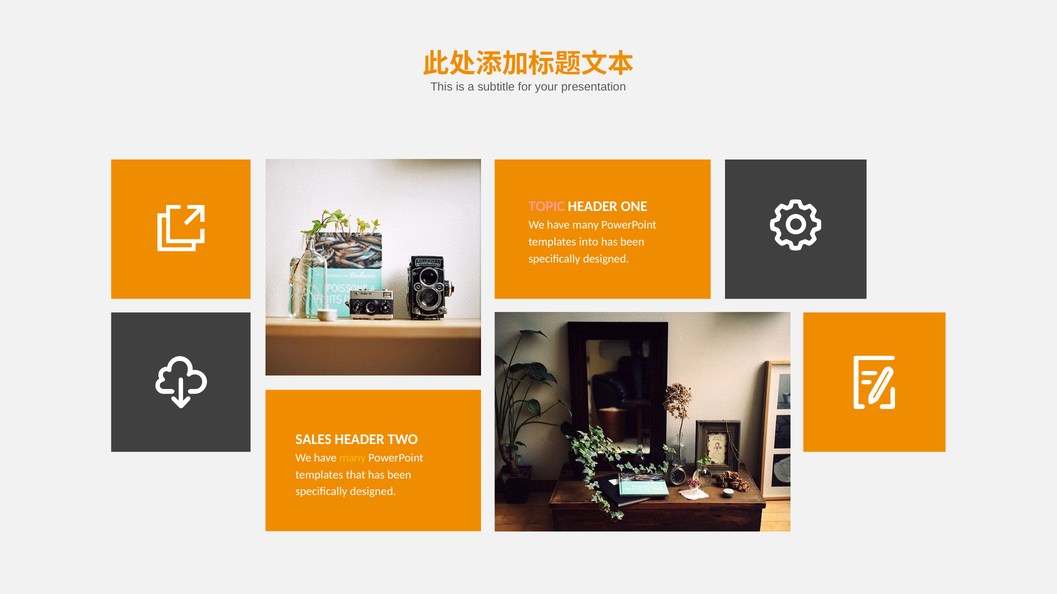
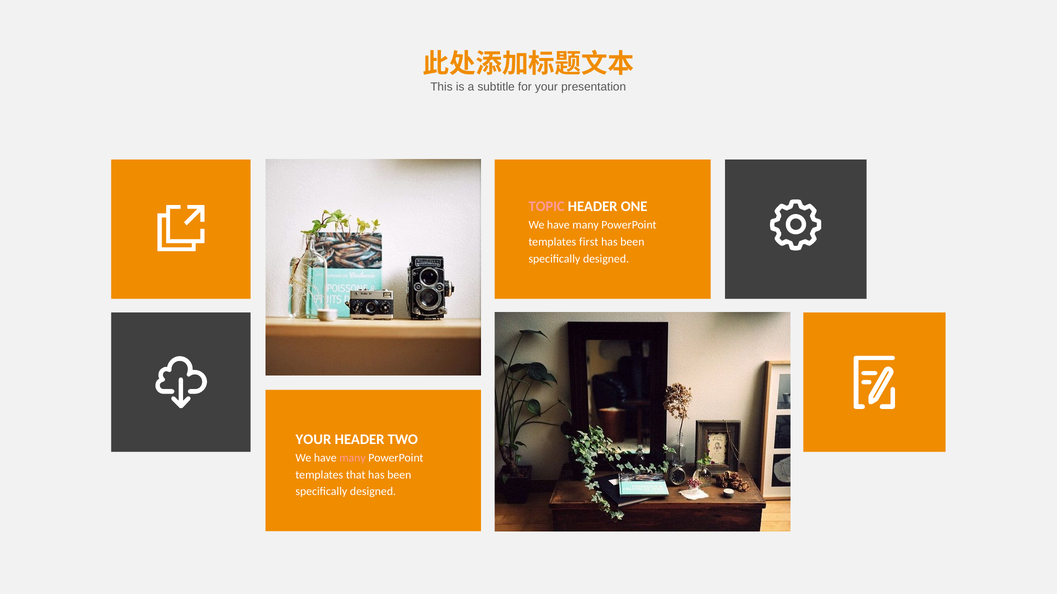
into: into -> first
SALES at (314, 440): SALES -> YOUR
many at (352, 458) colour: yellow -> pink
